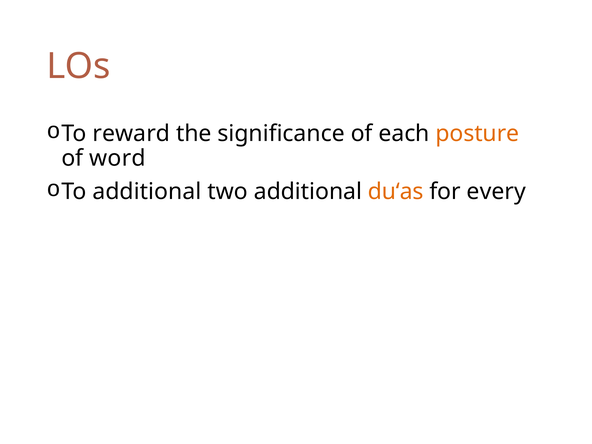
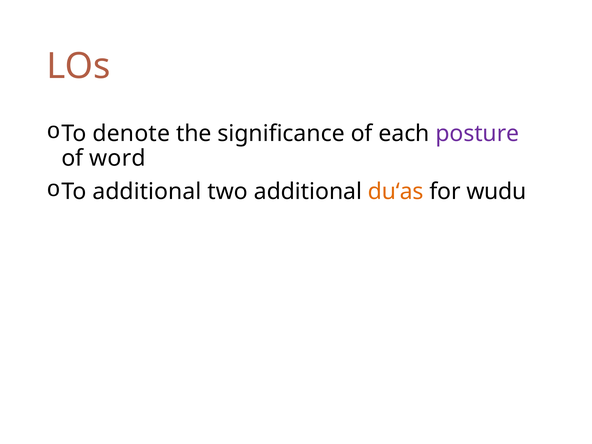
reward: reward -> denote
posture colour: orange -> purple
every: every -> wudu
